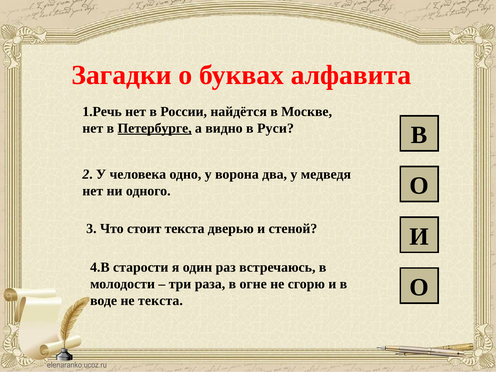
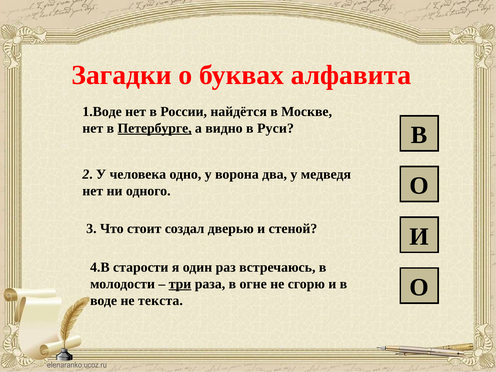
1.Речь: 1.Речь -> 1.Воде
стоит текста: текста -> создал
три underline: none -> present
